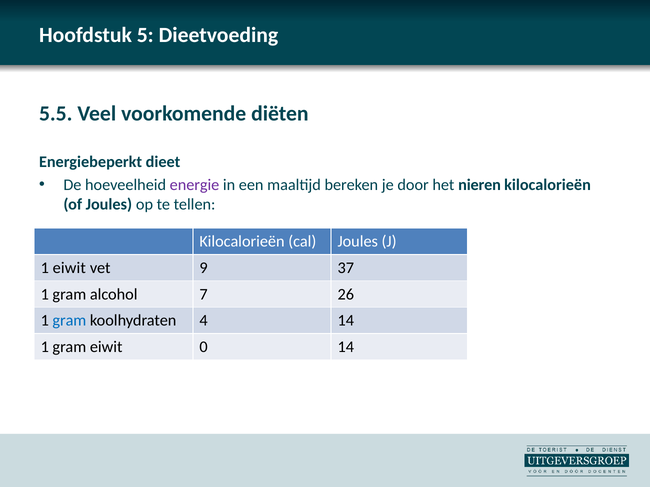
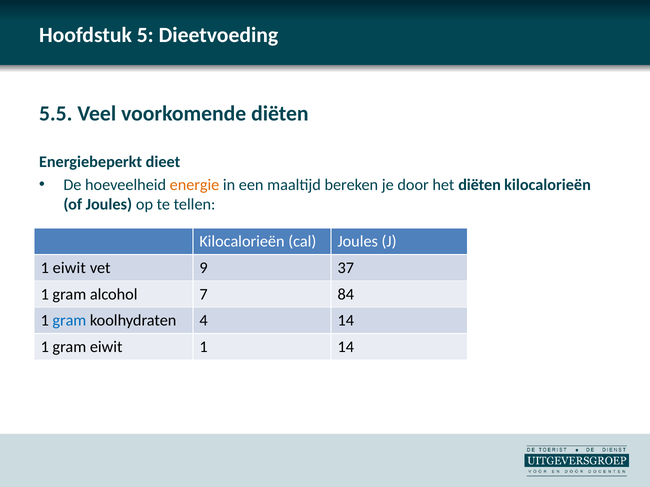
energie colour: purple -> orange
het nieren: nieren -> diëten
26: 26 -> 84
eiwit 0: 0 -> 1
